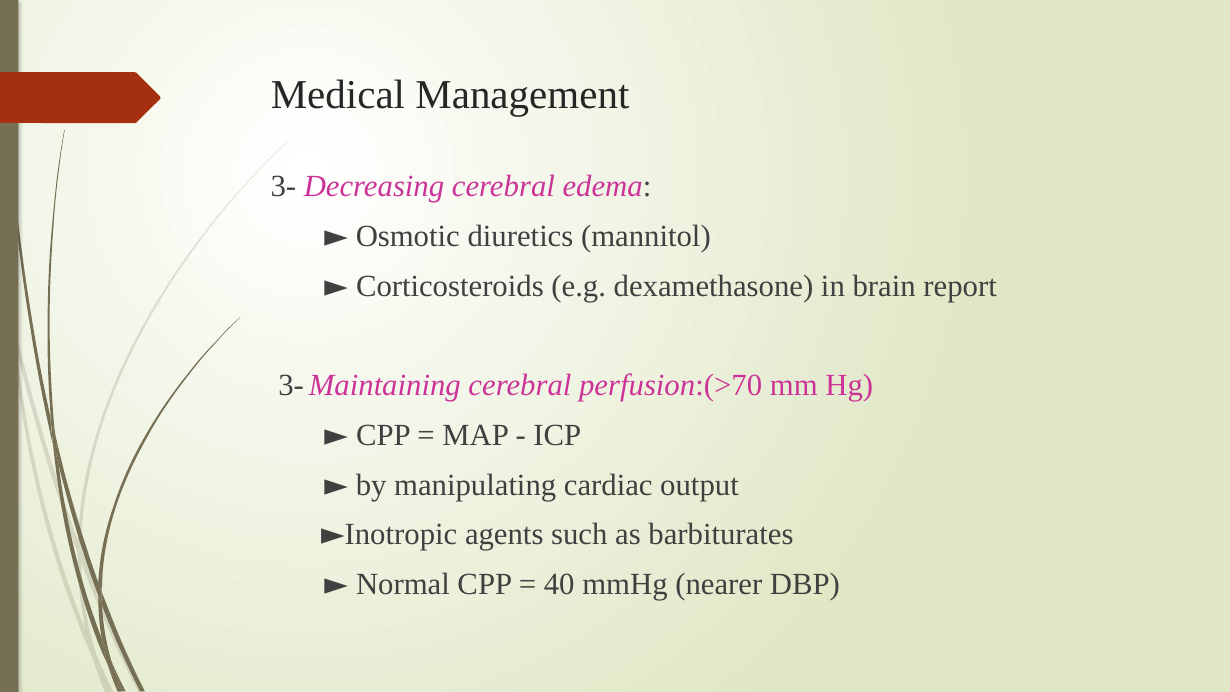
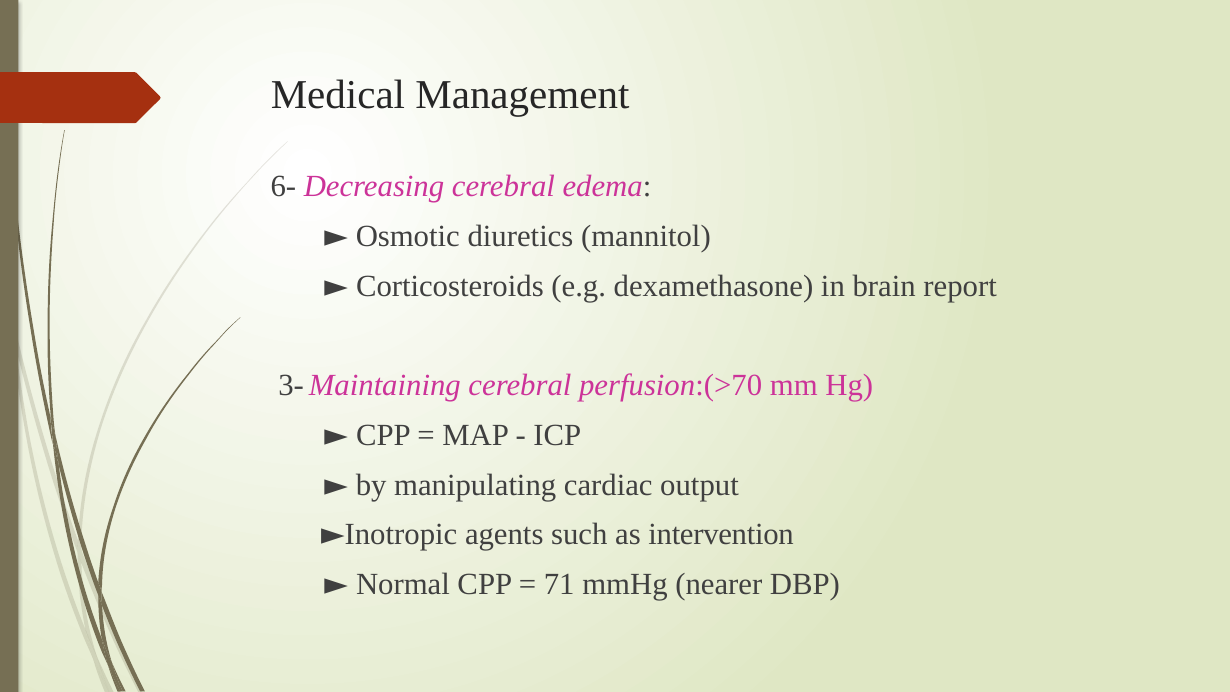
3- at (283, 187): 3- -> 6-
barbiturates: barbiturates -> intervention
40: 40 -> 71
